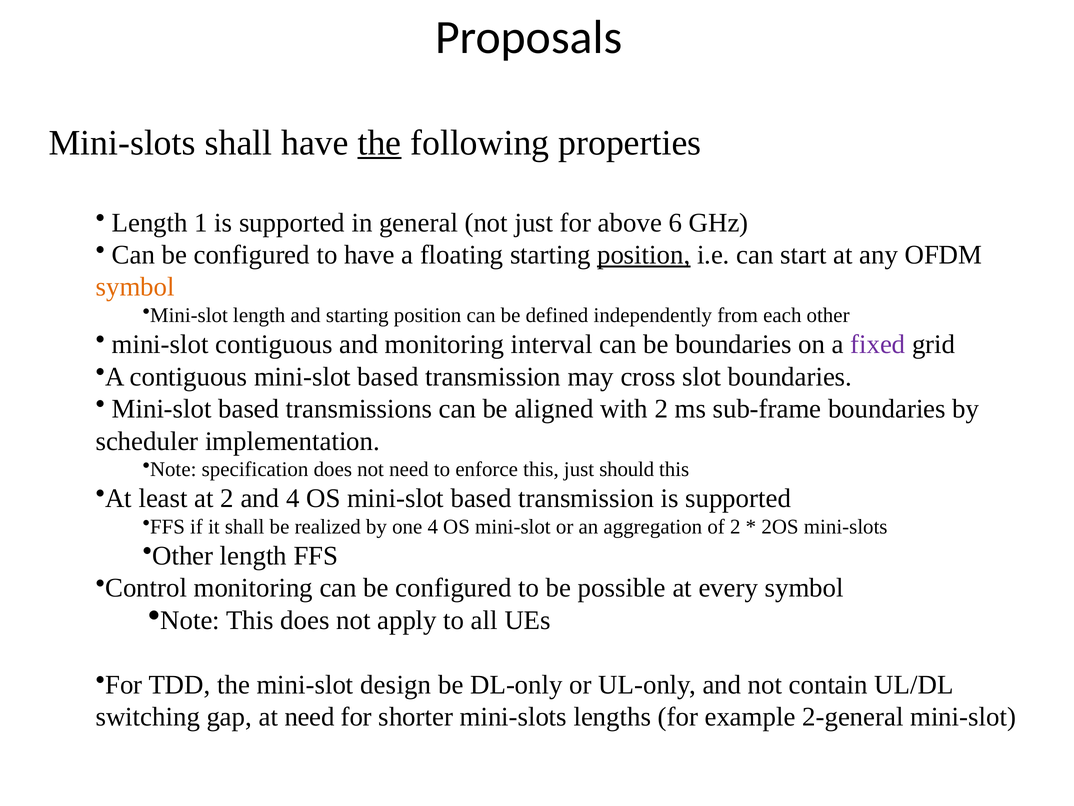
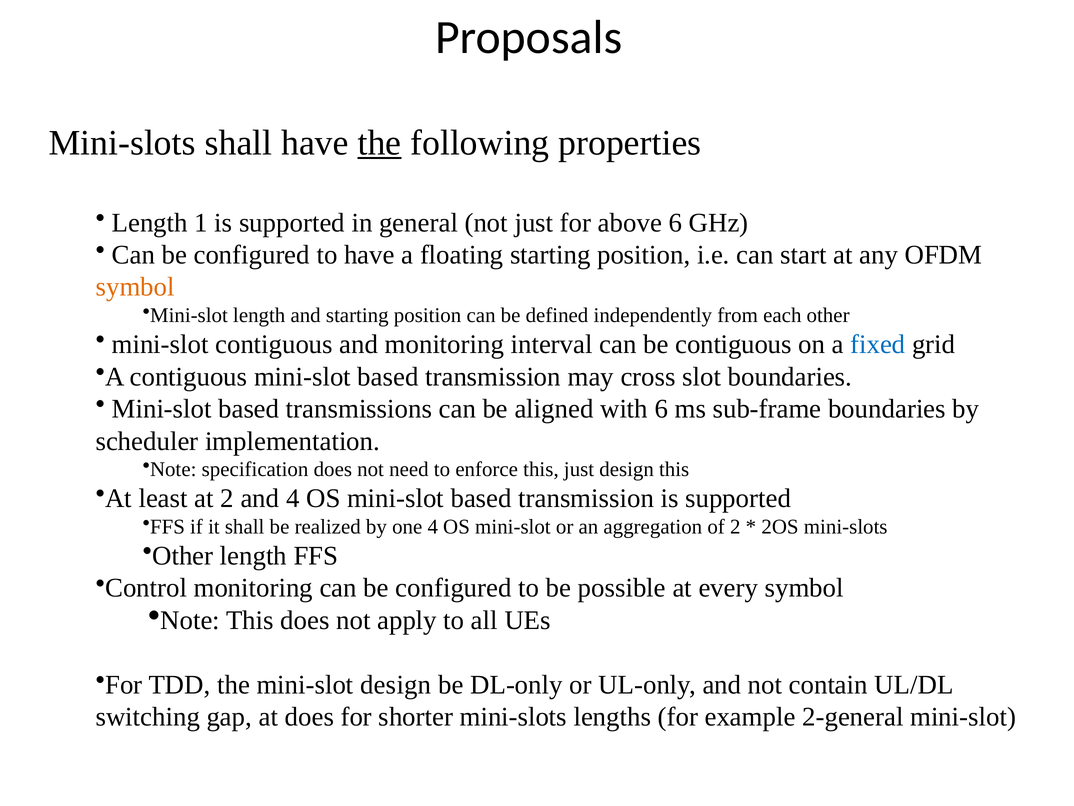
position at (644, 255) underline: present -> none
be boundaries: boundaries -> contiguous
fixed colour: purple -> blue
with 2: 2 -> 6
just should: should -> design
at need: need -> does
